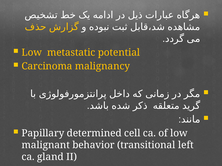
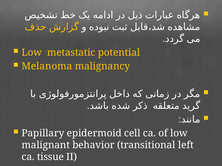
Carcinoma: Carcinoma -> Melanoma
determined: determined -> epidermoid
gland: gland -> tissue
